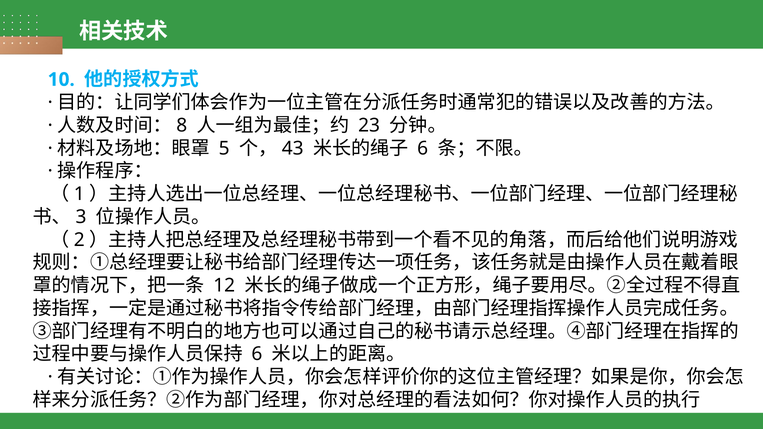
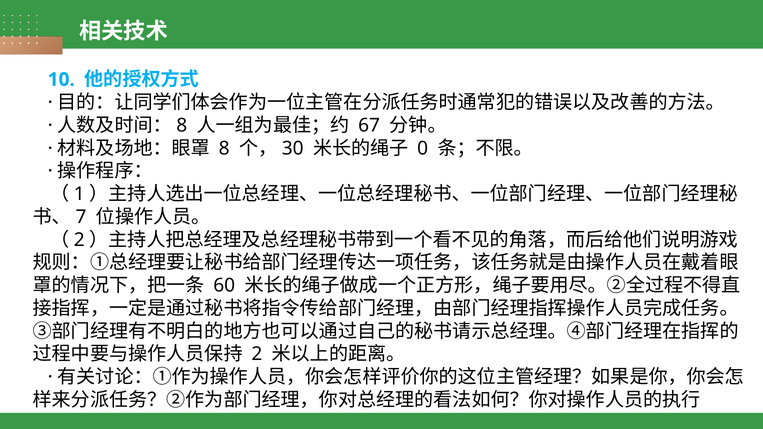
23: 23 -> 67
5 at (224, 148): 5 -> 8
43: 43 -> 30
6 at (423, 148): 6 -> 0
3: 3 -> 7
12: 12 -> 60
6 at (257, 354): 6 -> 2
